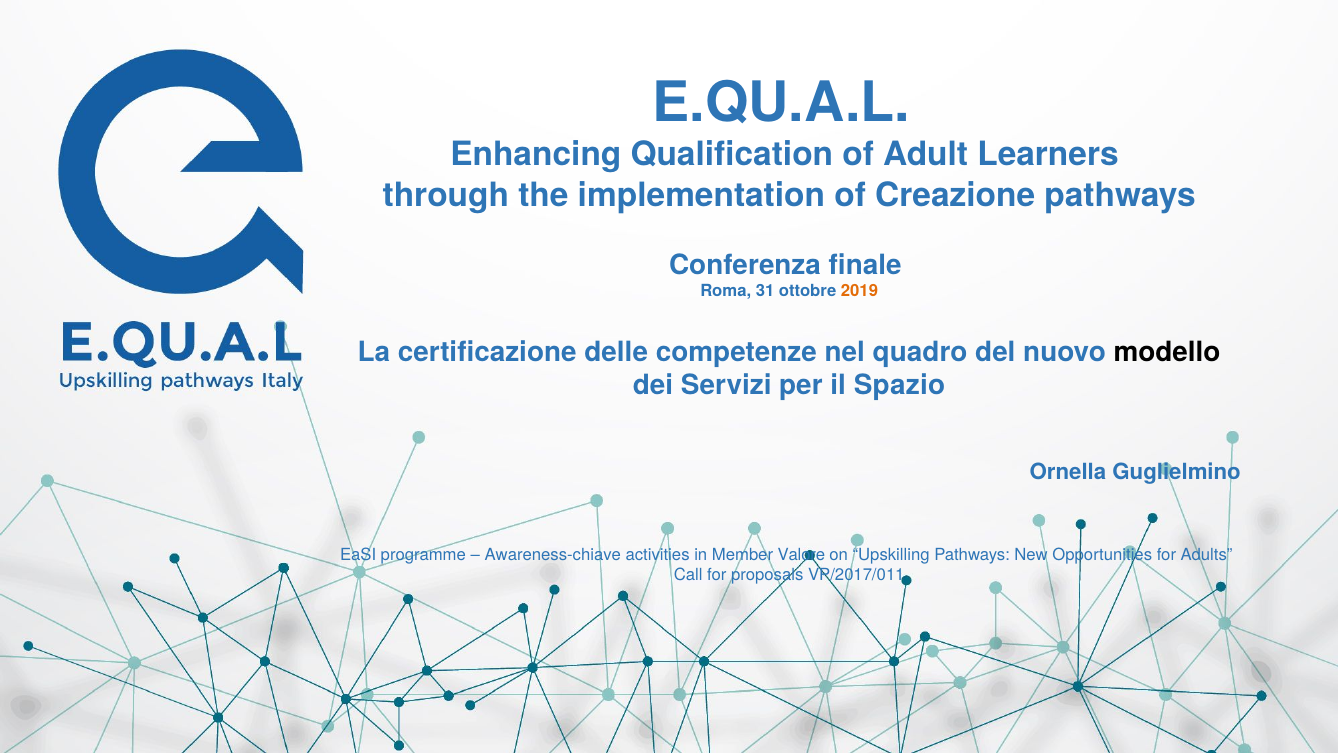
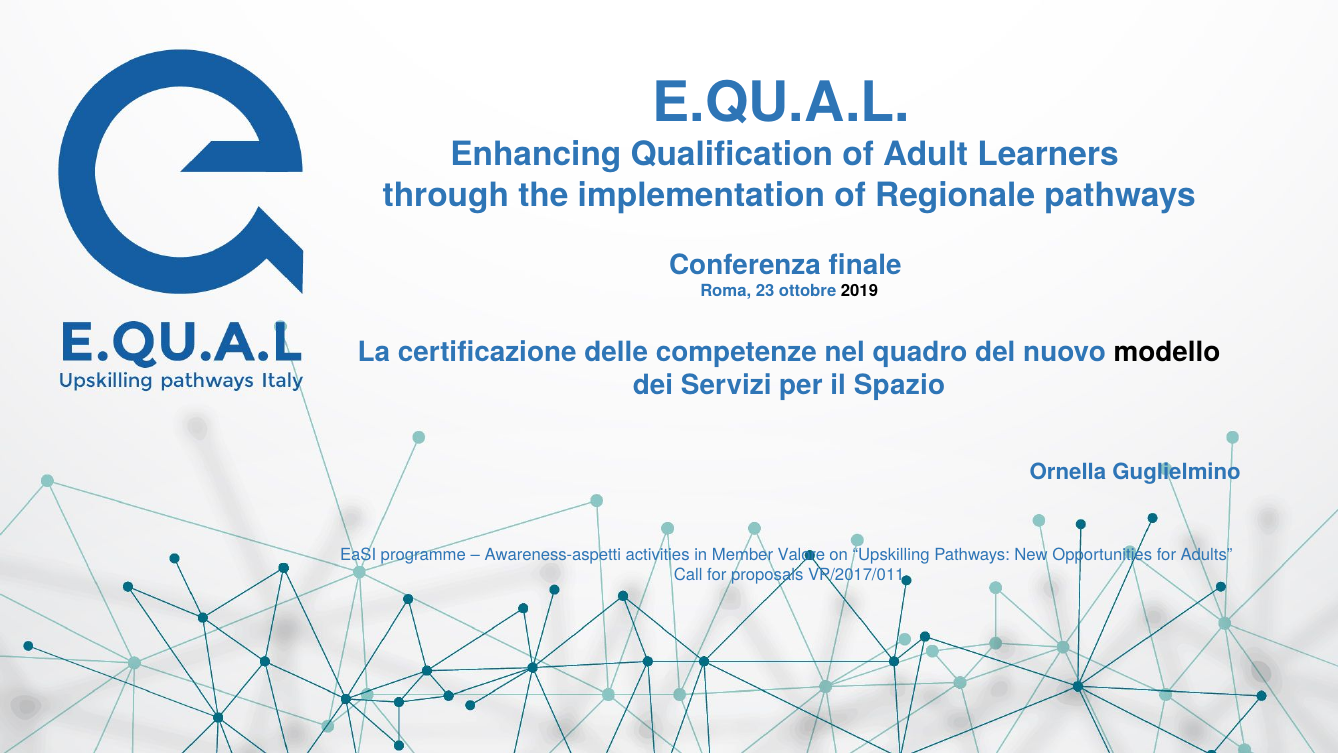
Creazione: Creazione -> Regionale
31: 31 -> 23
2019 colour: orange -> black
Awareness-chiave: Awareness-chiave -> Awareness-aspetti
